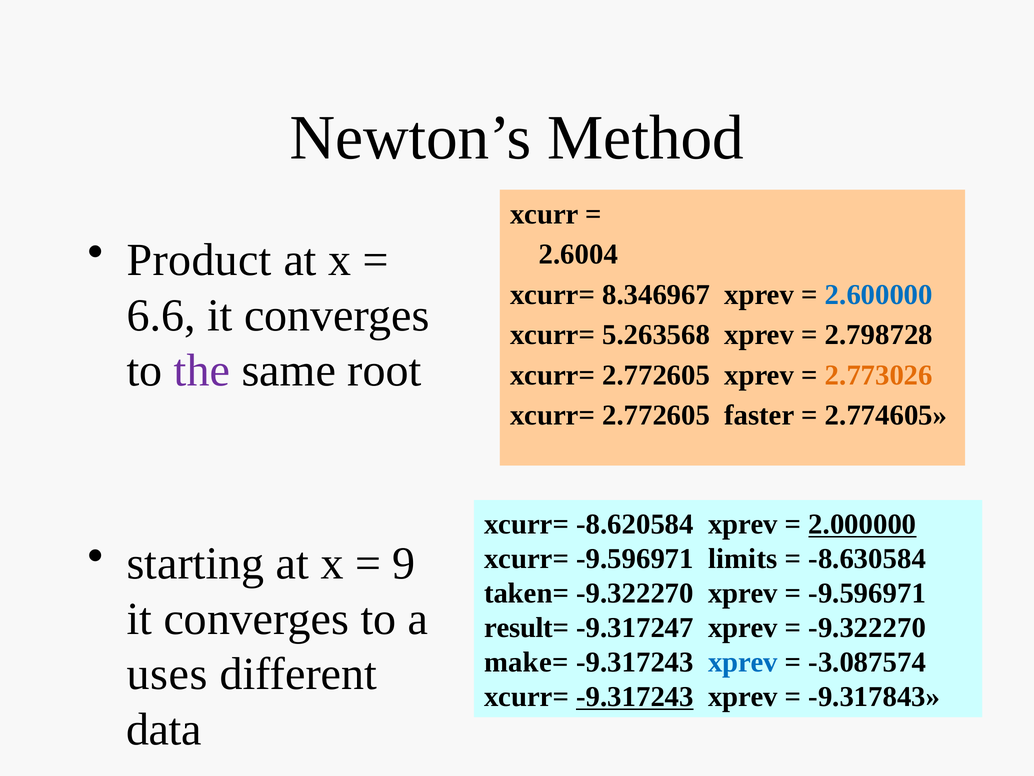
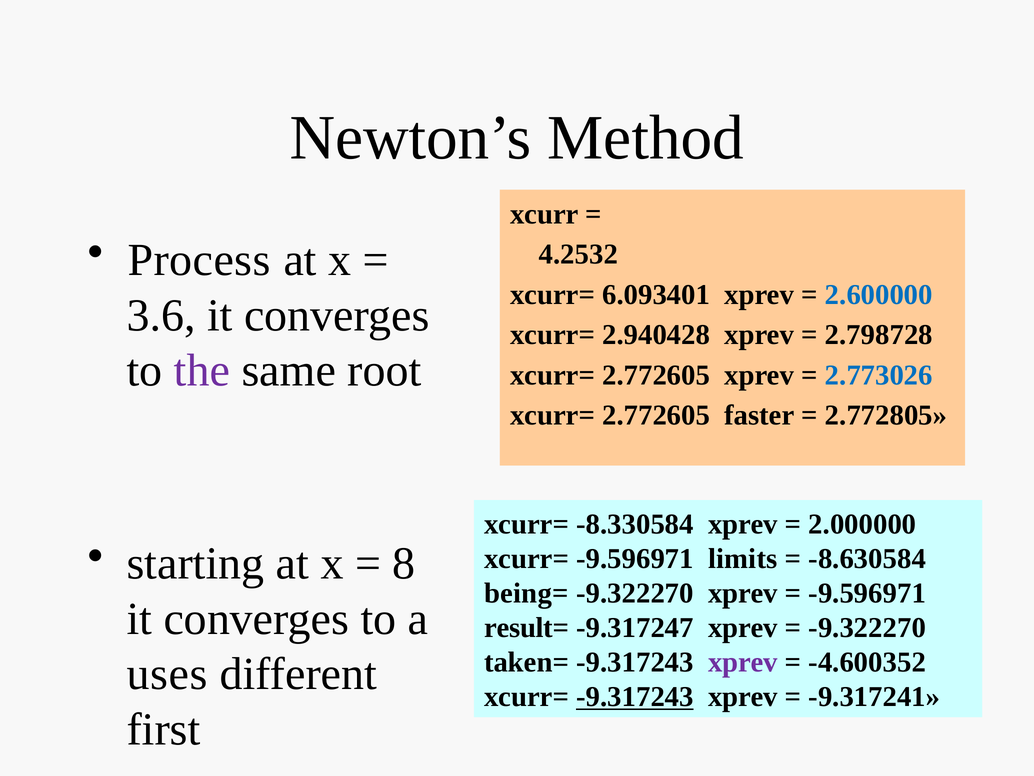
Product: Product -> Process
2.6004: 2.6004 -> 4.2532
8.346967: 8.346967 -> 6.093401
6.6: 6.6 -> 3.6
5.263568: 5.263568 -> 2.940428
2.773026 colour: orange -> blue
2.774605: 2.774605 -> 2.772805
-8.620584: -8.620584 -> -8.330584
2.000000 underline: present -> none
9: 9 -> 8
taken=: taken= -> being=
make=: make= -> taken=
xprev at (743, 662) colour: blue -> purple
-3.087574: -3.087574 -> -4.600352
-9.317843: -9.317843 -> -9.317241
data: data -> first
